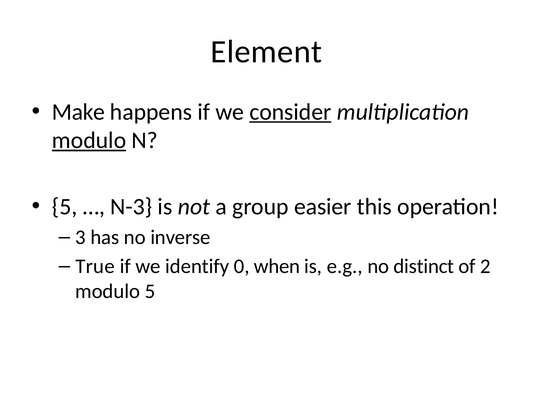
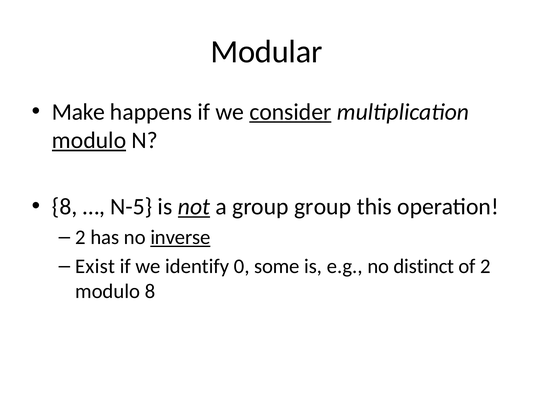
Element: Element -> Modular
5 at (65, 207): 5 -> 8
N-3: N-3 -> N-5
not underline: none -> present
group easier: easier -> group
3 at (81, 237): 3 -> 2
inverse underline: none -> present
True: True -> Exist
when: when -> some
modulo 5: 5 -> 8
